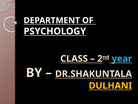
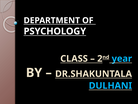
DULHANI colour: yellow -> light blue
